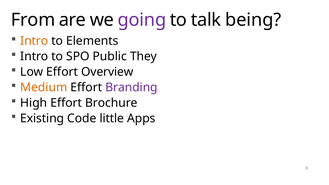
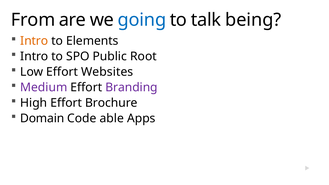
going colour: purple -> blue
They: They -> Root
Overview: Overview -> Websites
Medium colour: orange -> purple
Existing: Existing -> Domain
little: little -> able
